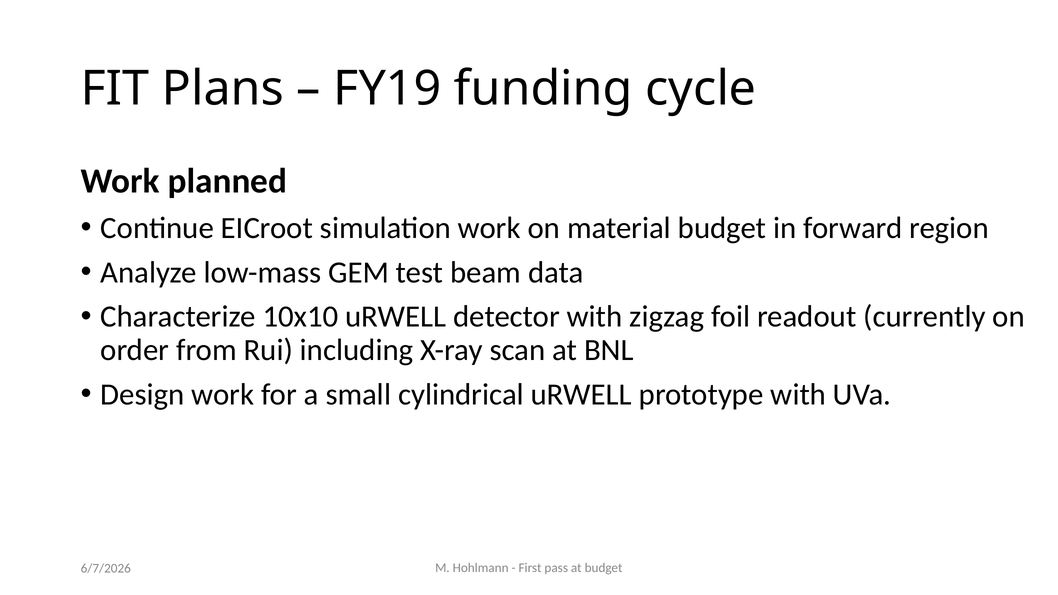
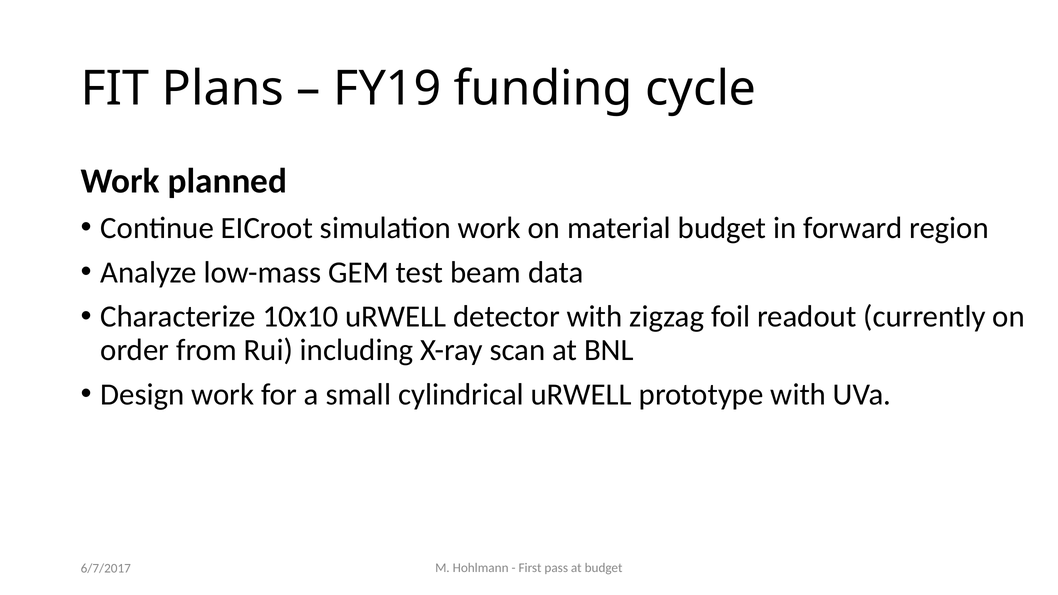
6/7/2026: 6/7/2026 -> 6/7/2017
